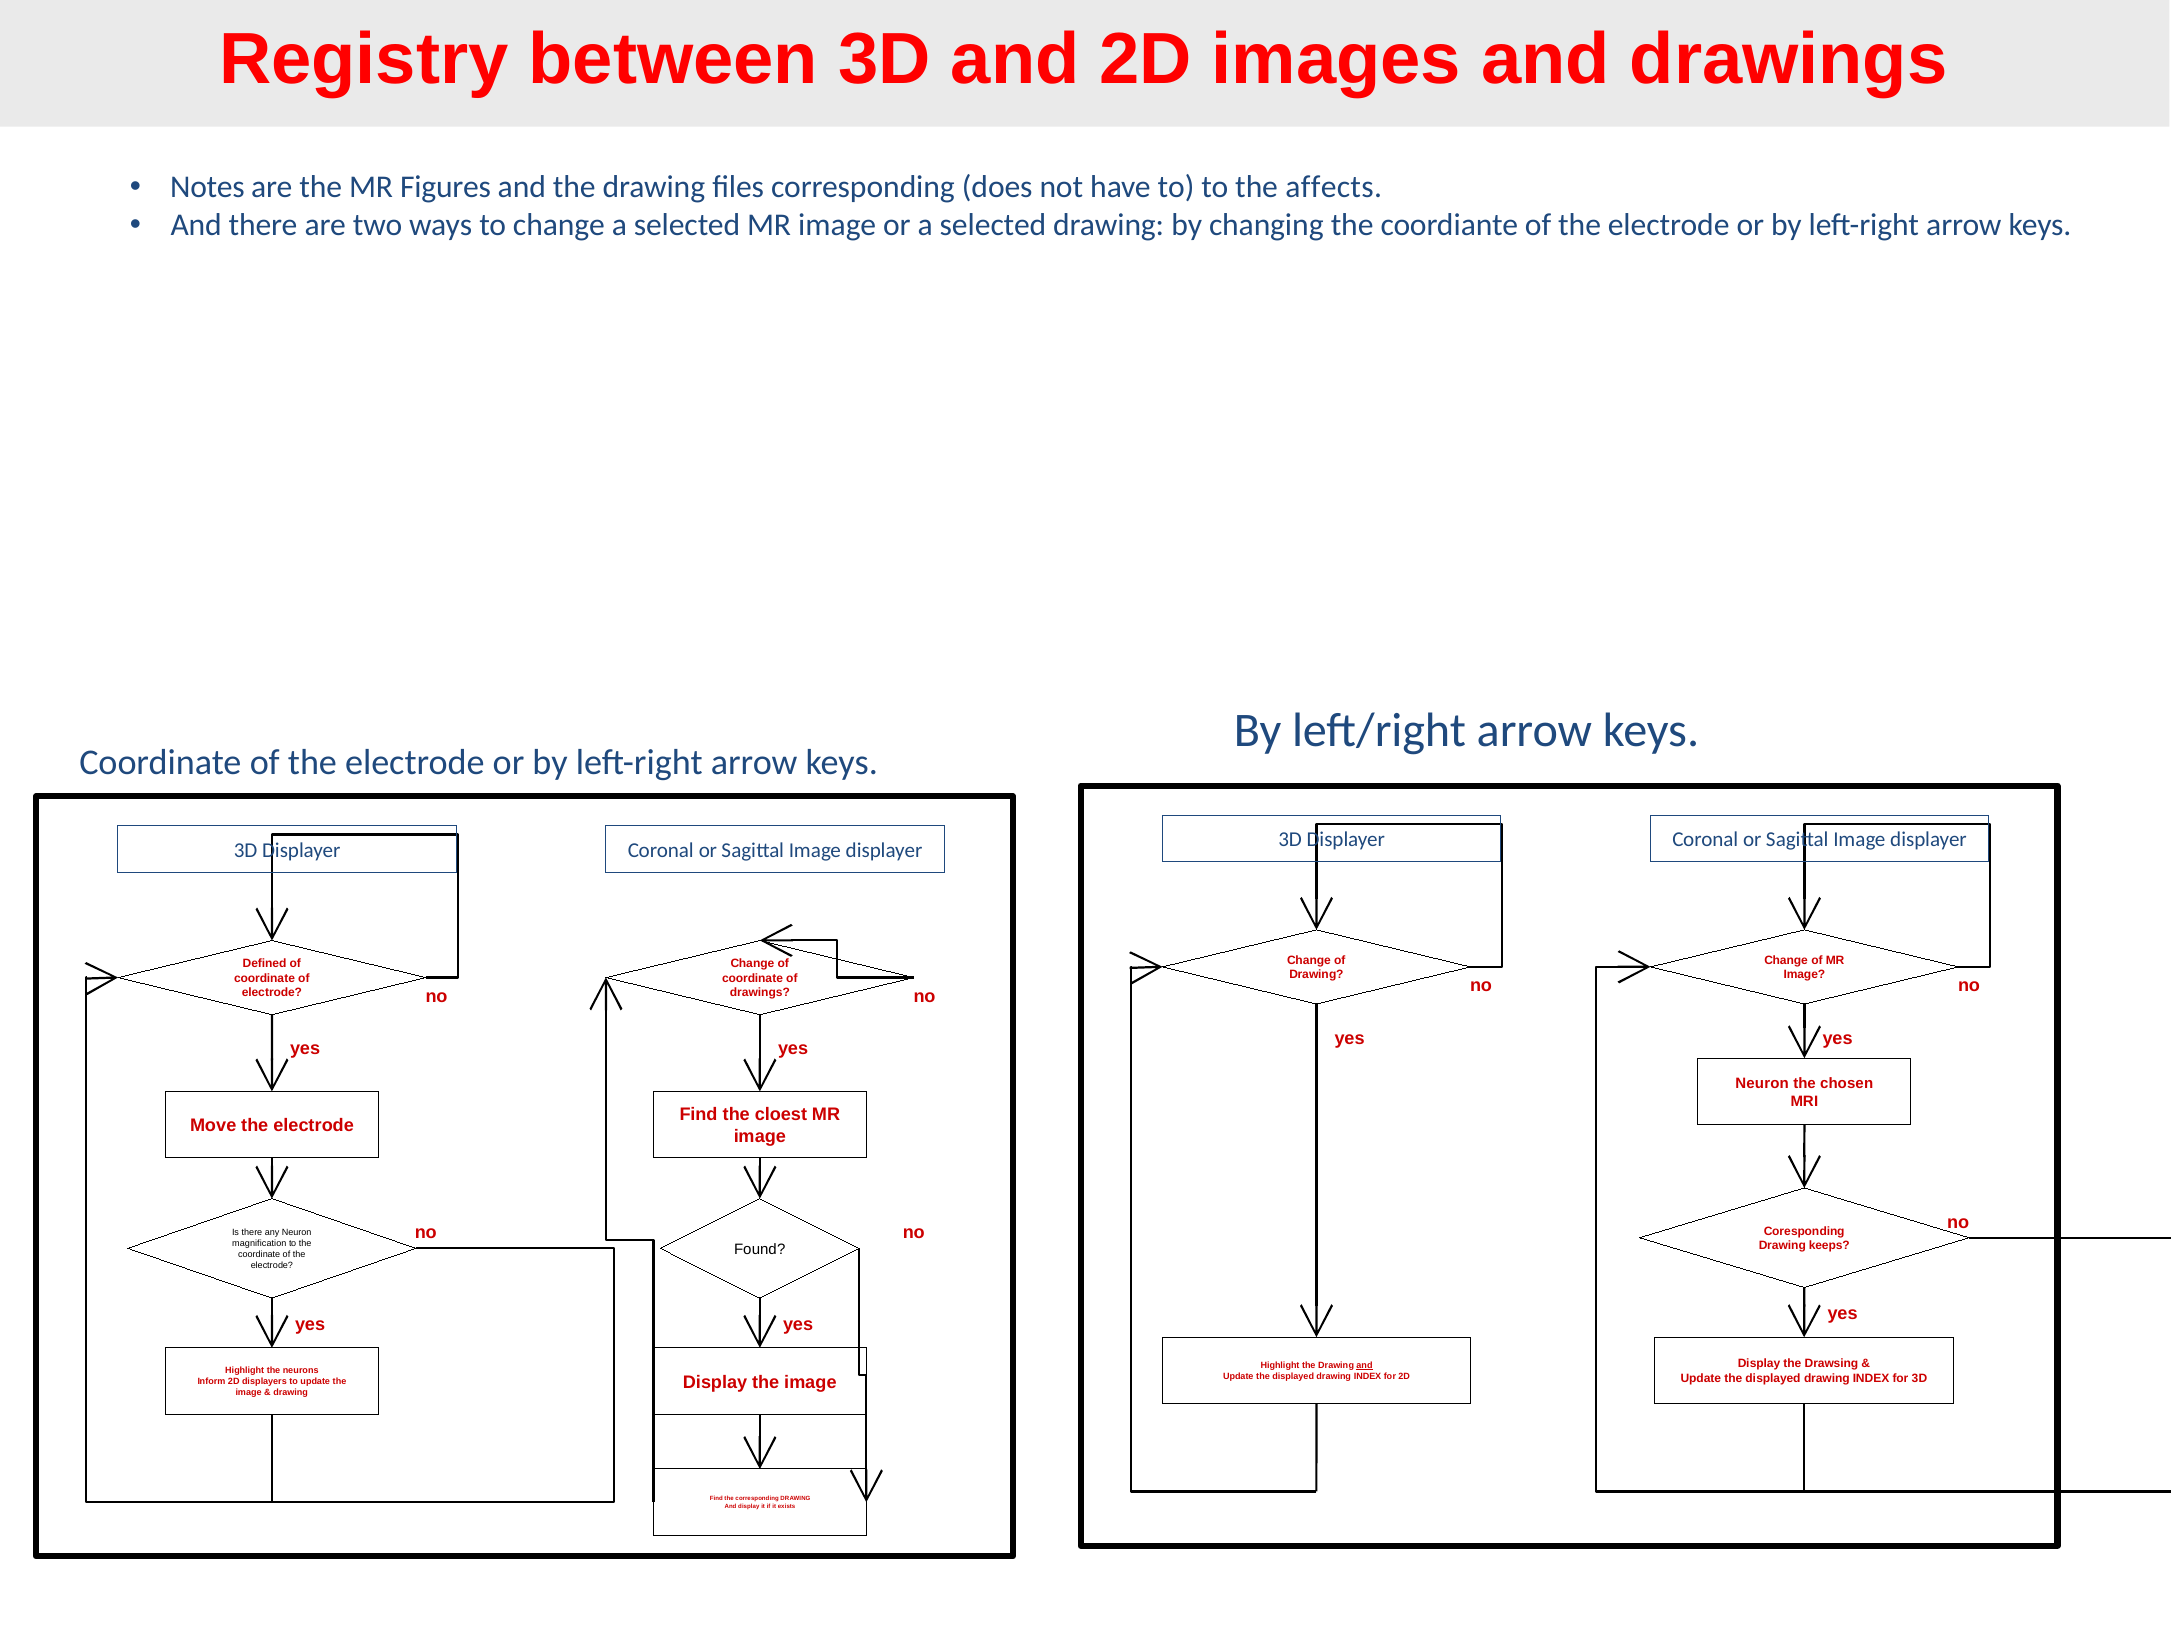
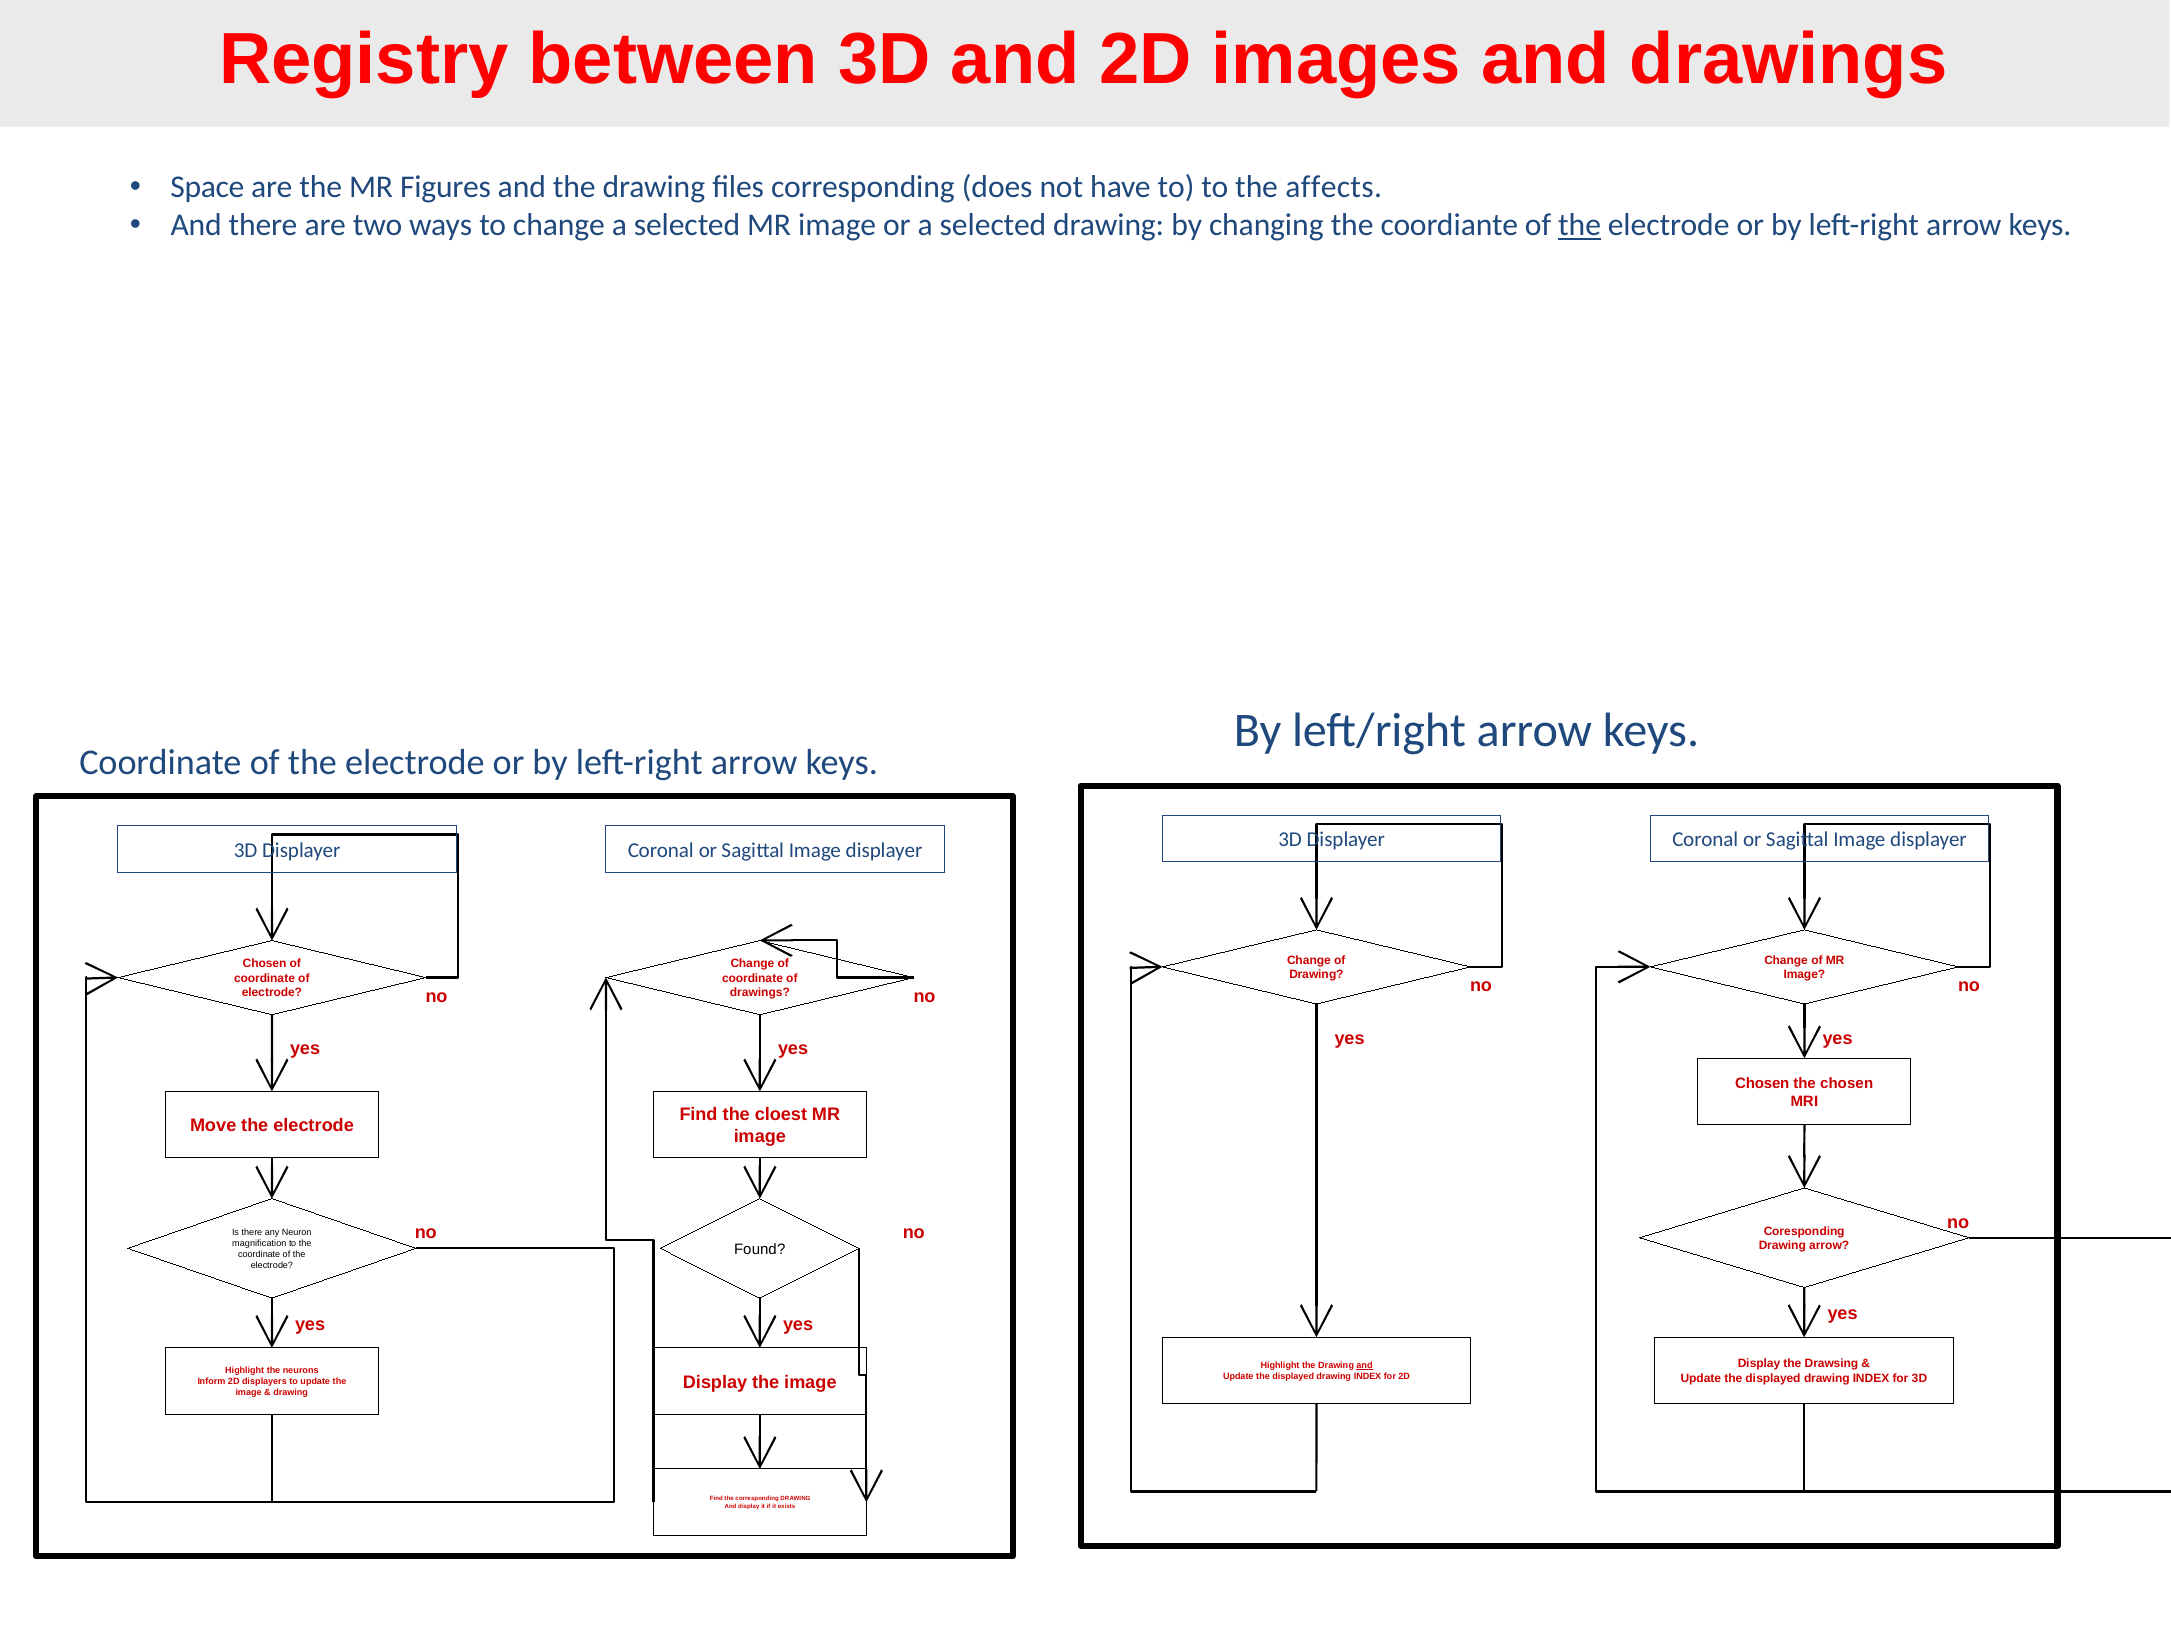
Notes: Notes -> Space
the at (1580, 225) underline: none -> present
Defined at (265, 963): Defined -> Chosen
Neuron at (1762, 1083): Neuron -> Chosen
Drawing keeps: keeps -> arrow
